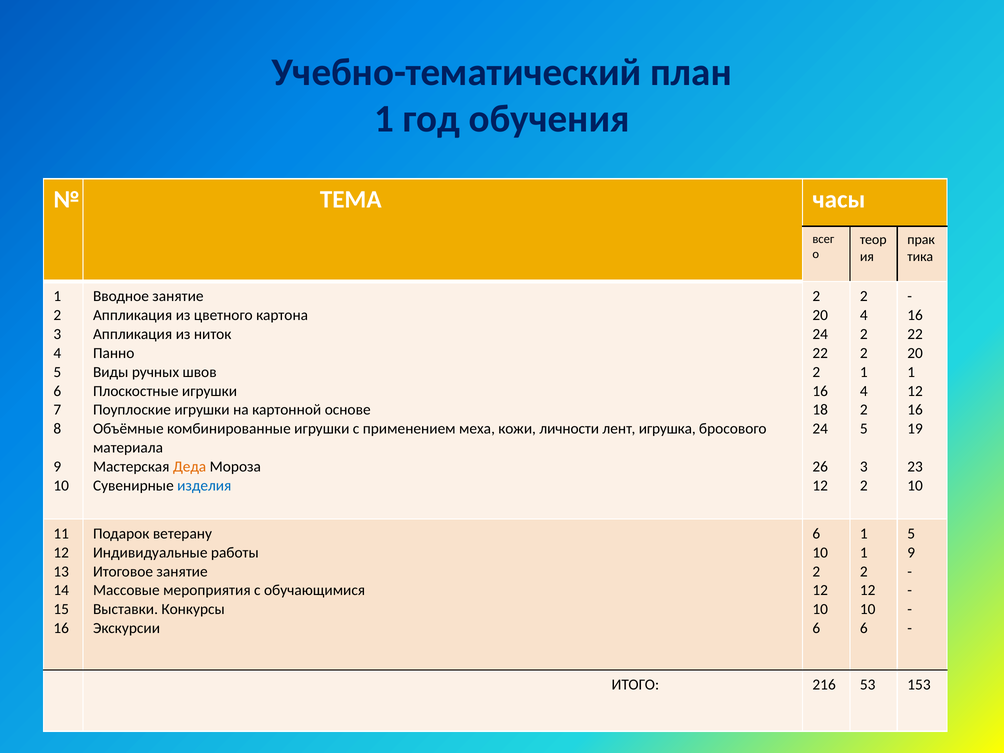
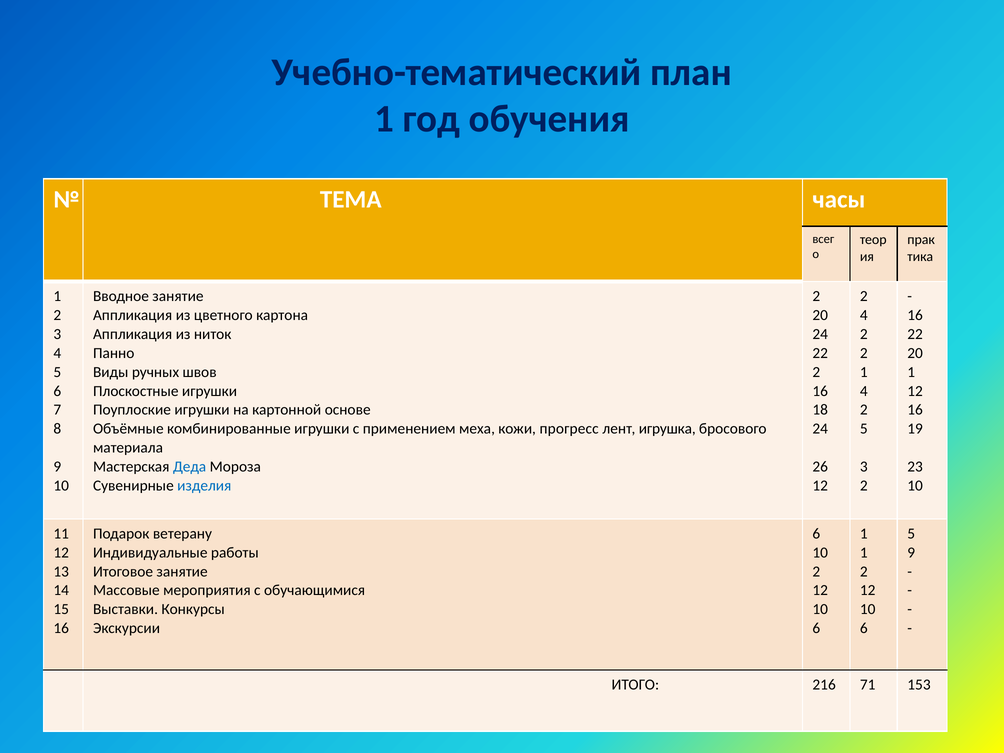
личности: личности -> прогресс
Деда colour: orange -> blue
53: 53 -> 71
